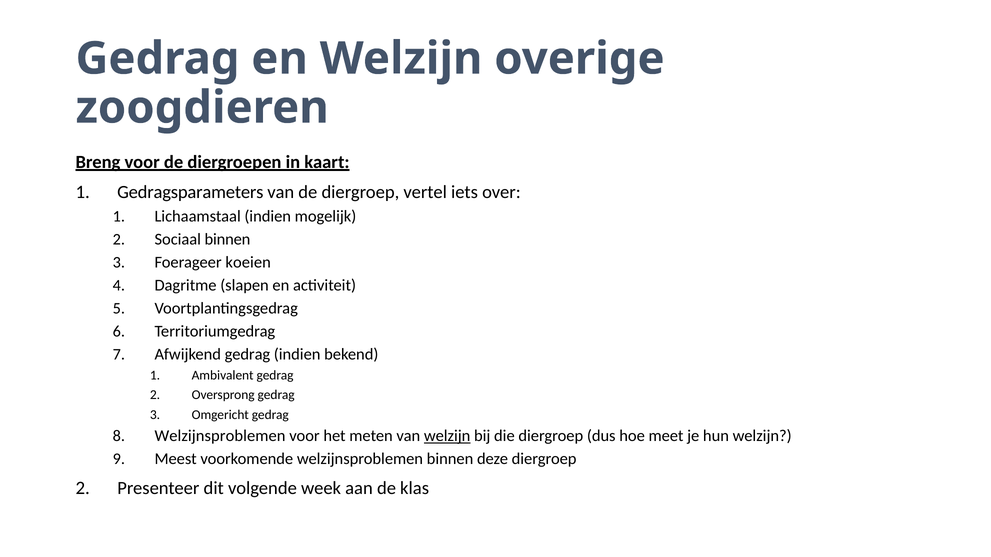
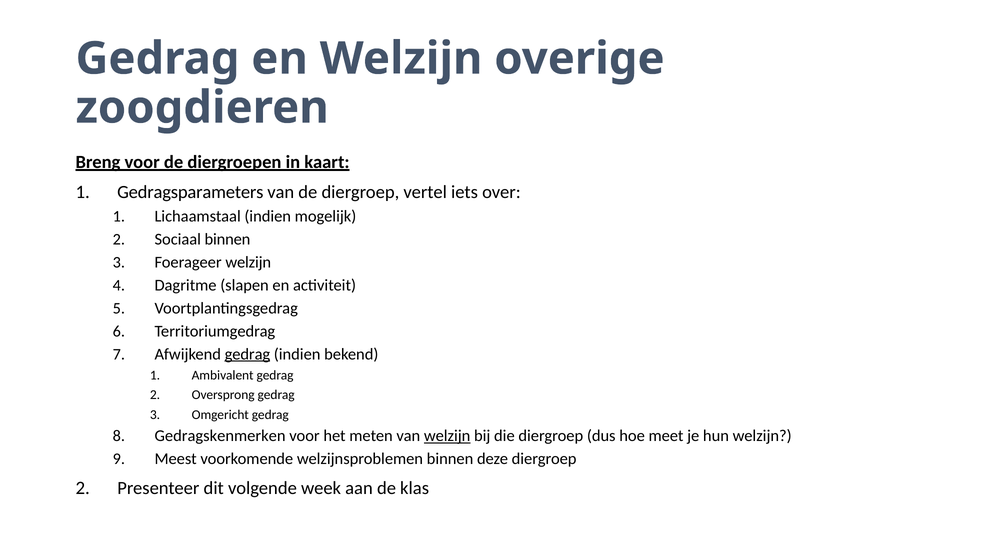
Foerageer koeien: koeien -> welzijn
gedrag at (247, 354) underline: none -> present
Welzijnsproblemen at (220, 436): Welzijnsproblemen -> Gedragskenmerken
